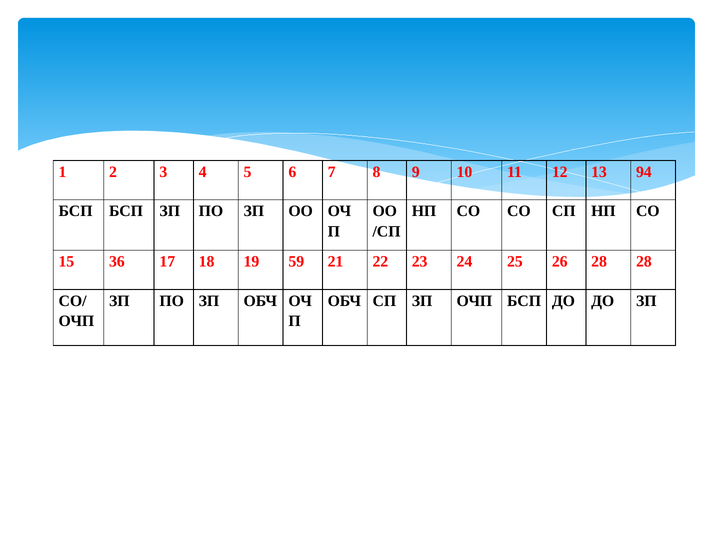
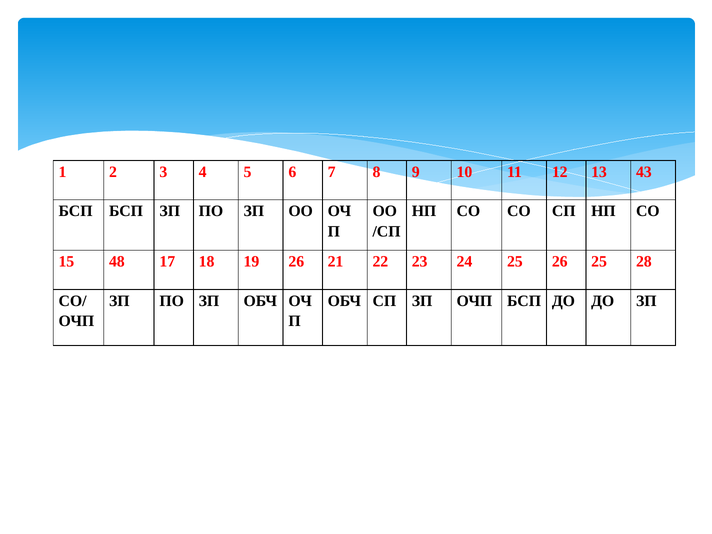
94: 94 -> 43
36: 36 -> 48
19 59: 59 -> 26
26 28: 28 -> 25
